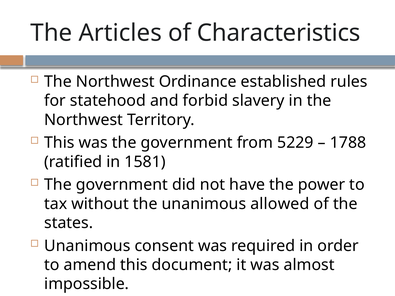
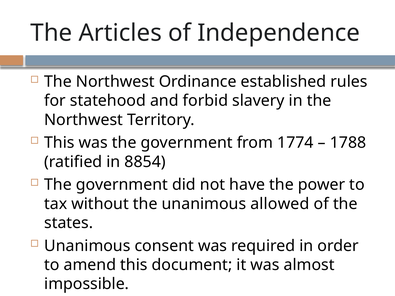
Characteristics: Characteristics -> Independence
5229: 5229 -> 1774
1581: 1581 -> 8854
